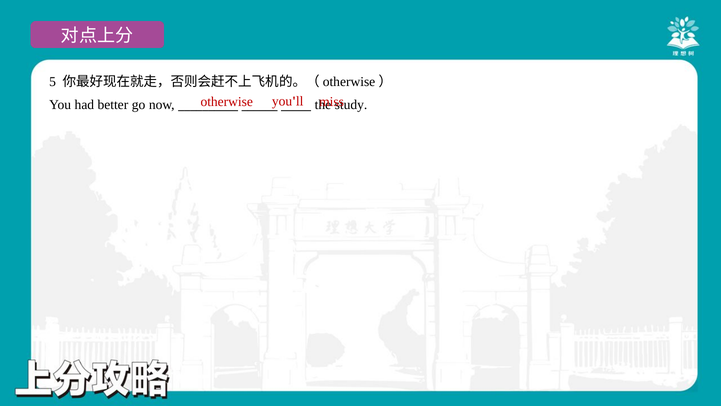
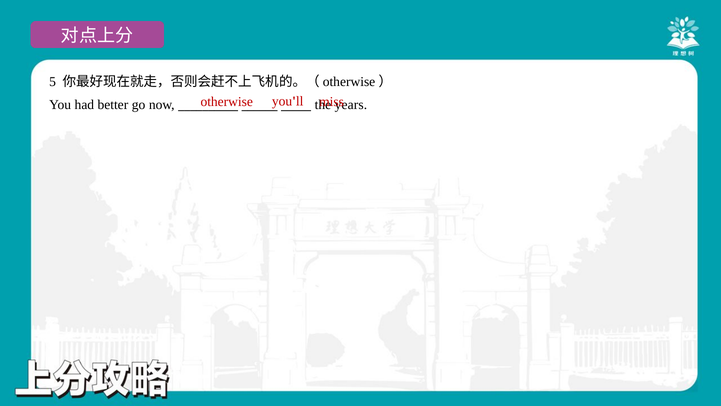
study: study -> years
